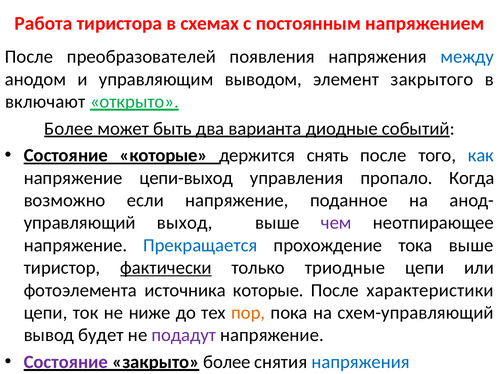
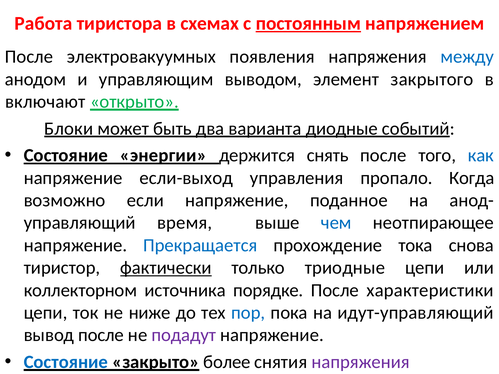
постоянным underline: none -> present
преобразователей: преобразователей -> электровакуумных
Более at (69, 129): Более -> Блоки
Состояние которые: которые -> энергии
цепи-выход: цепи-выход -> если-выход
выход: выход -> время
чем colour: purple -> blue
тока выше: выше -> снова
фотоэлемента: фотоэлемента -> коллекторном
источника которые: которые -> порядке
пор colour: orange -> blue
схем-управляющий: схем-управляющий -> идут-управляющий
вывод будет: будет -> после
Состояние at (66, 362) colour: purple -> blue
напряжения at (361, 362) colour: blue -> purple
